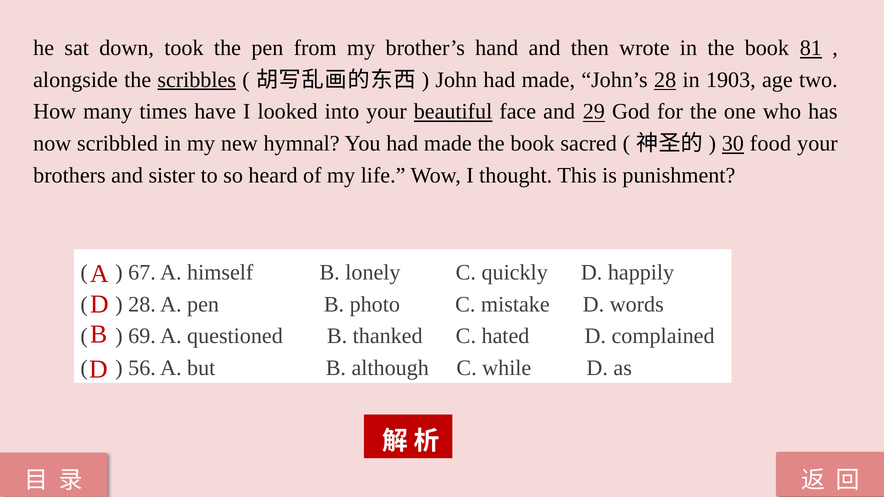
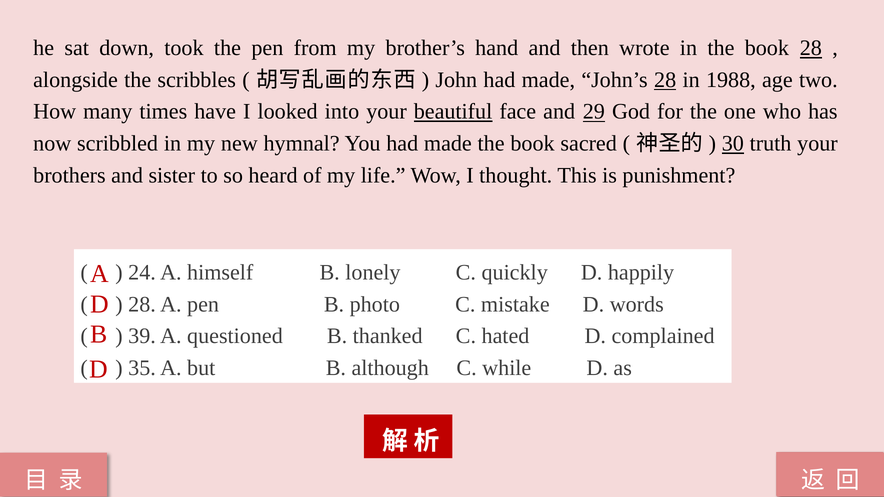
book 81: 81 -> 28
scribbles underline: present -> none
1903: 1903 -> 1988
food: food -> truth
67: 67 -> 24
69: 69 -> 39
56: 56 -> 35
